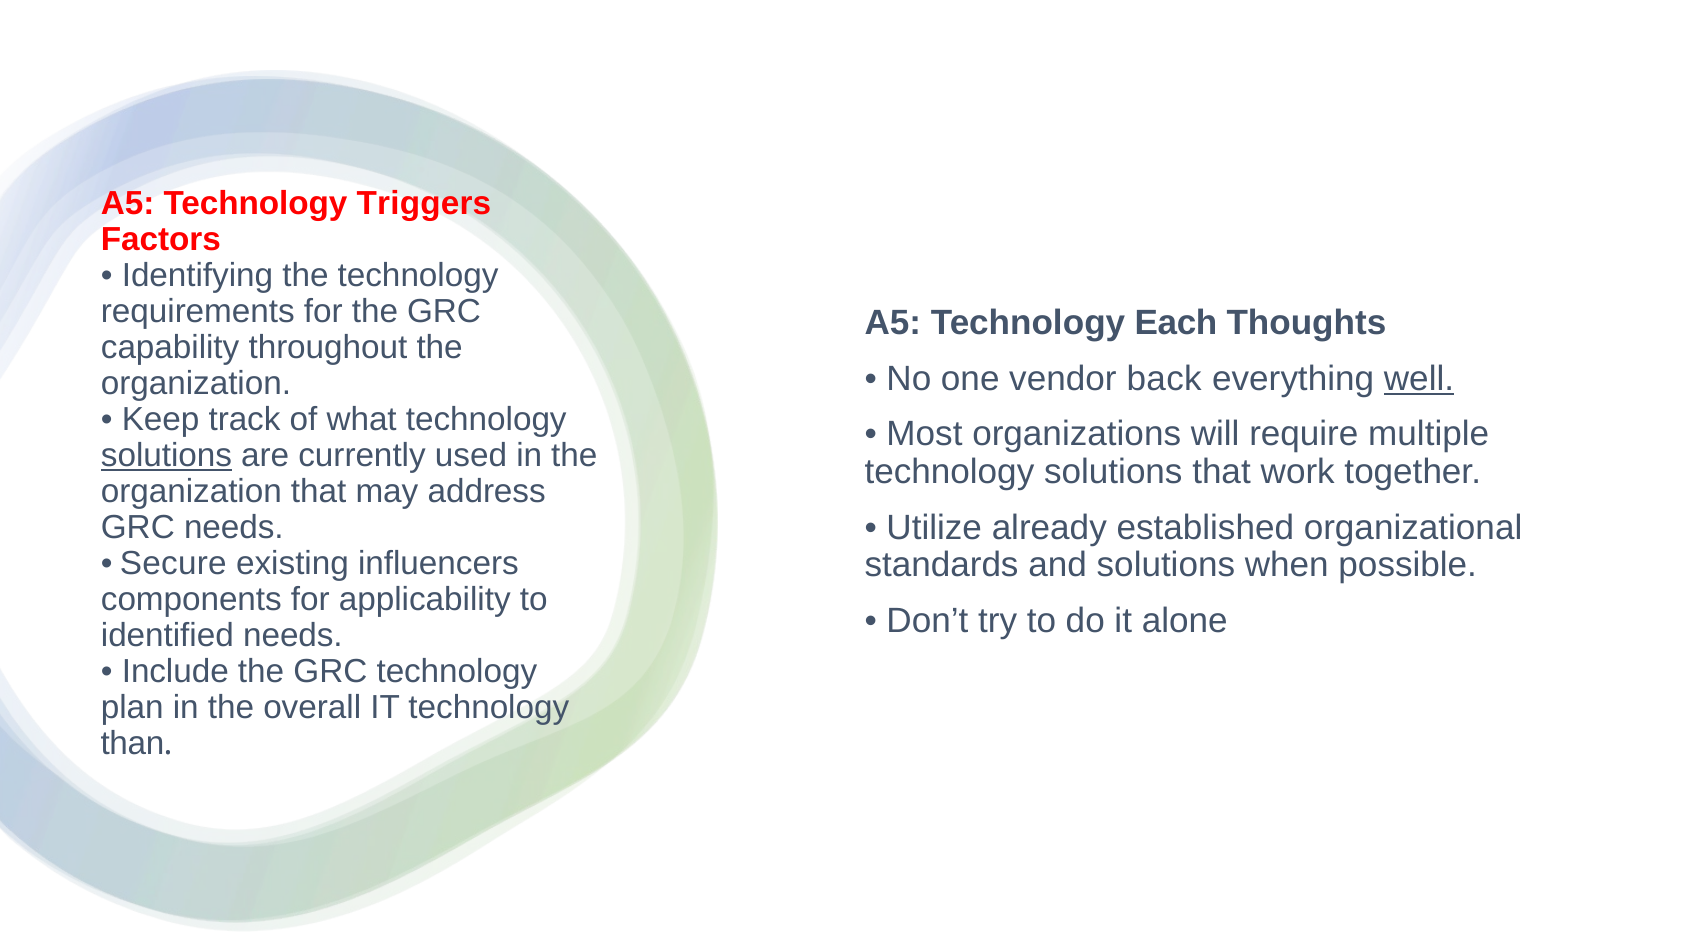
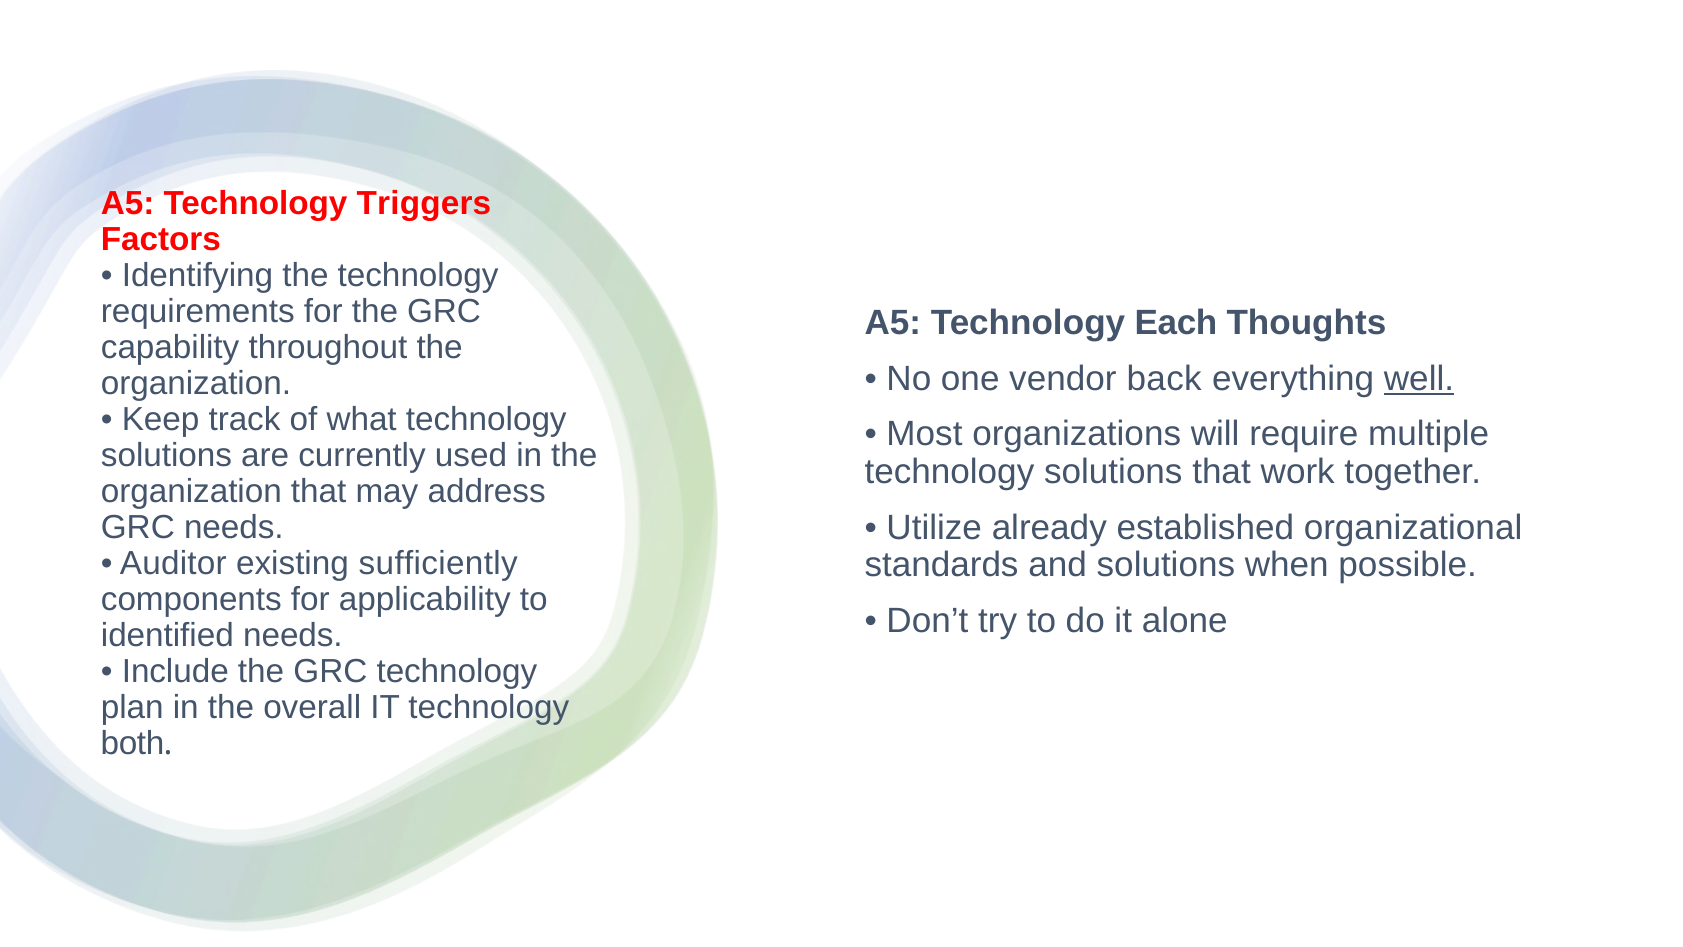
solutions at (167, 455) underline: present -> none
Secure: Secure -> Auditor
influencers: influencers -> sufficiently
than: than -> both
